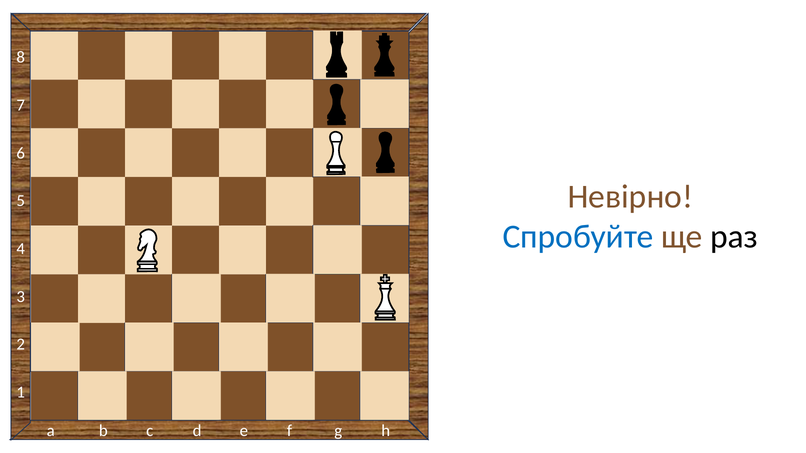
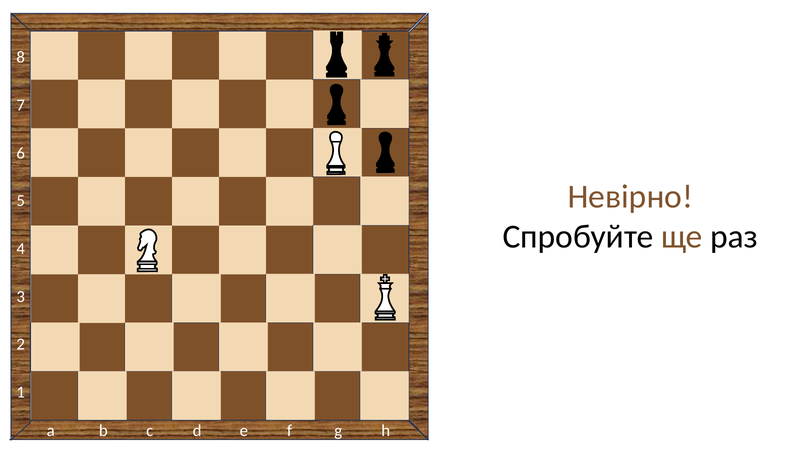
Спробуйте colour: blue -> black
